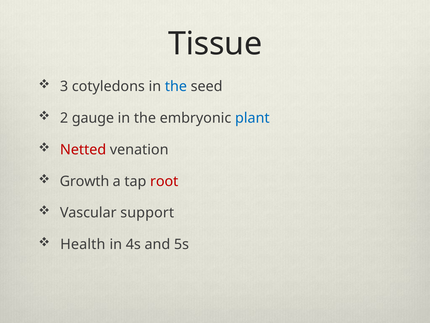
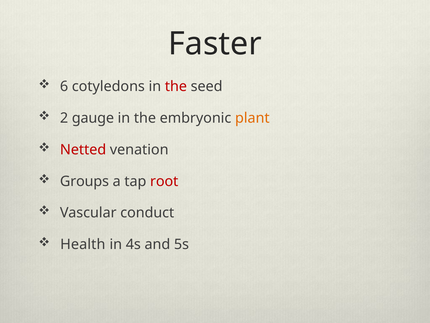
Tissue: Tissue -> Faster
3: 3 -> 6
the at (176, 86) colour: blue -> red
plant colour: blue -> orange
Growth: Growth -> Groups
support: support -> conduct
